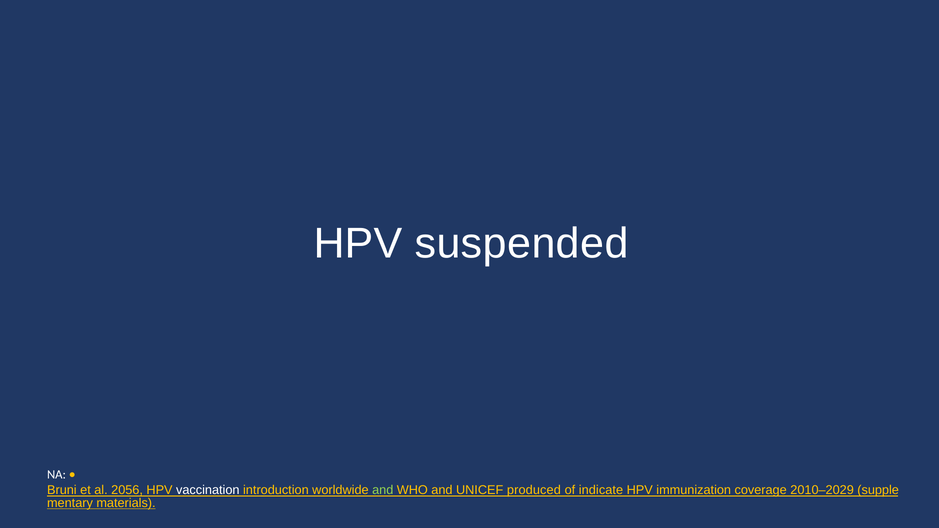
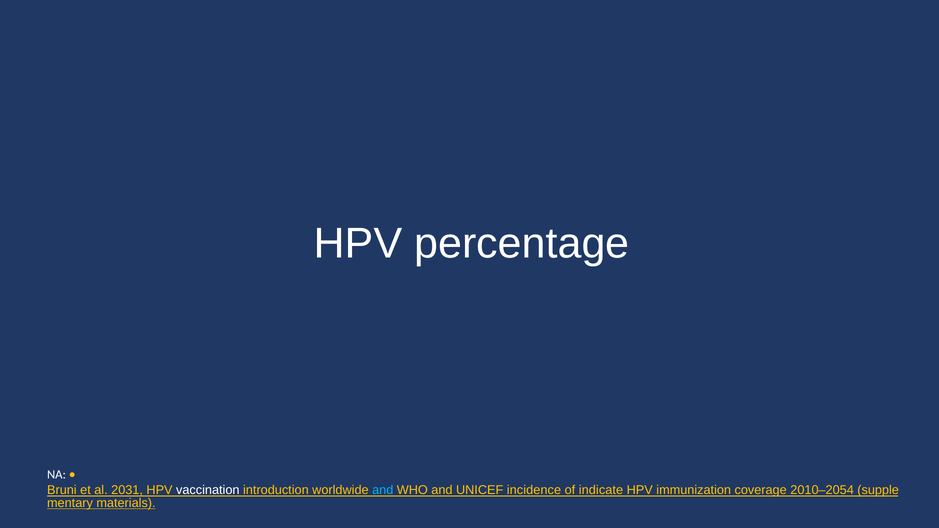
suspended: suspended -> percentage
2056: 2056 -> 2031
and at (383, 490) colour: light green -> light blue
produced: produced -> incidence
2010–2029: 2010–2029 -> 2010–2054
